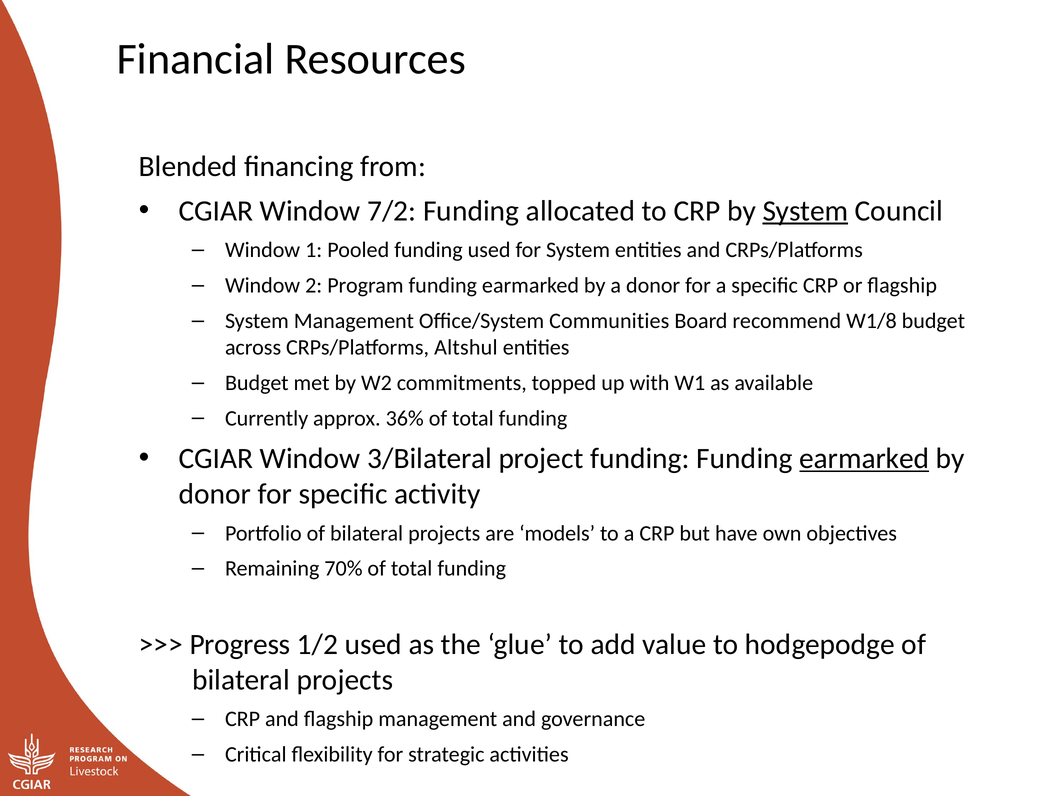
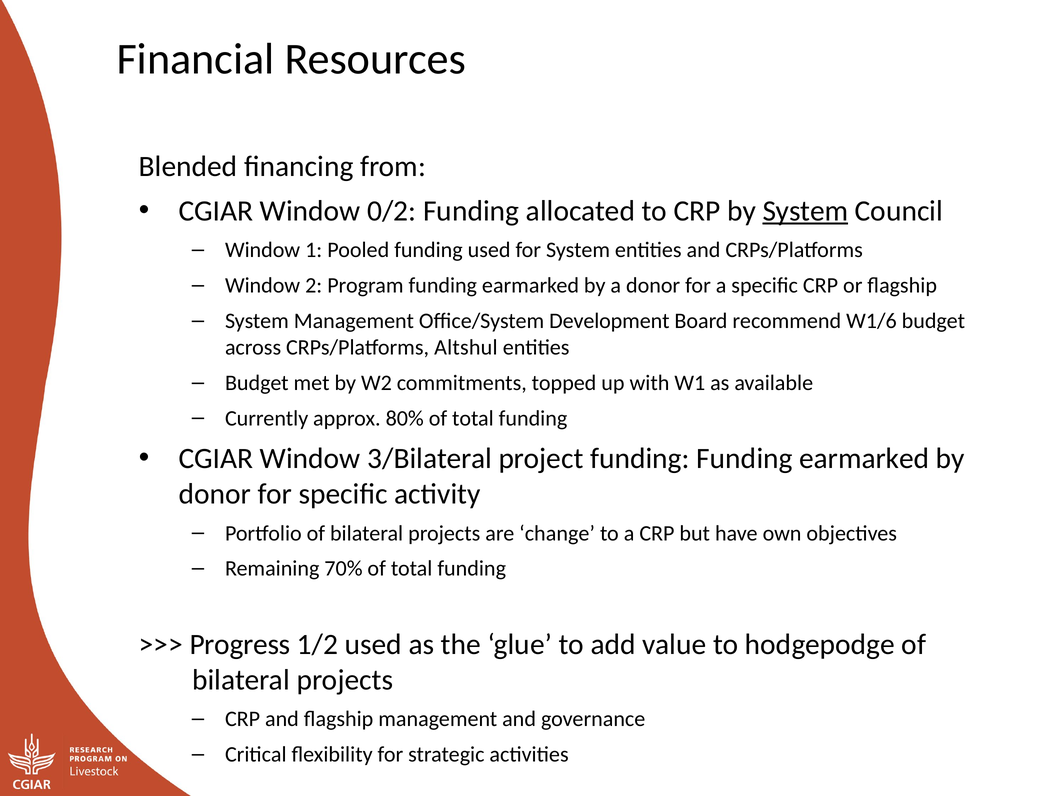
7/2: 7/2 -> 0/2
Communities: Communities -> Development
W1/8: W1/8 -> W1/6
36%: 36% -> 80%
earmarked at (864, 458) underline: present -> none
models: models -> change
